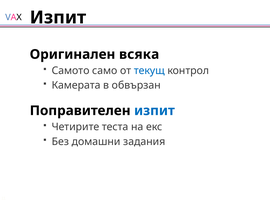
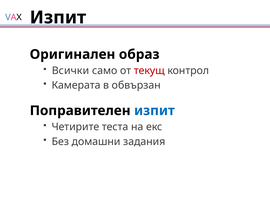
всяка: всяка -> образ
Самото: Самото -> Всички
текущ colour: blue -> red
